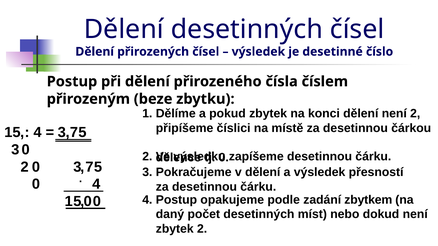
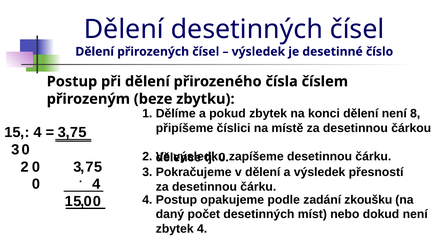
není 2: 2 -> 8
zbytkem: zbytkem -> zkoušku
zbytek 2: 2 -> 4
